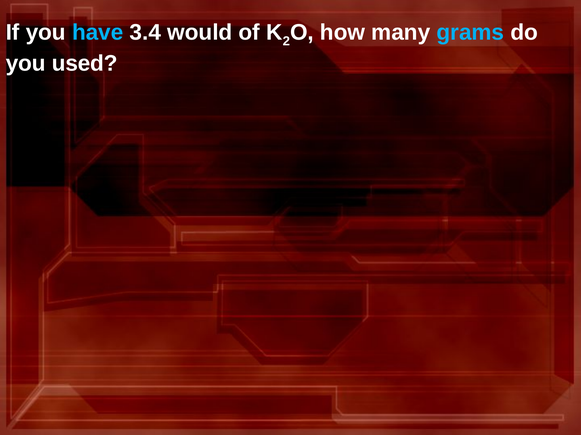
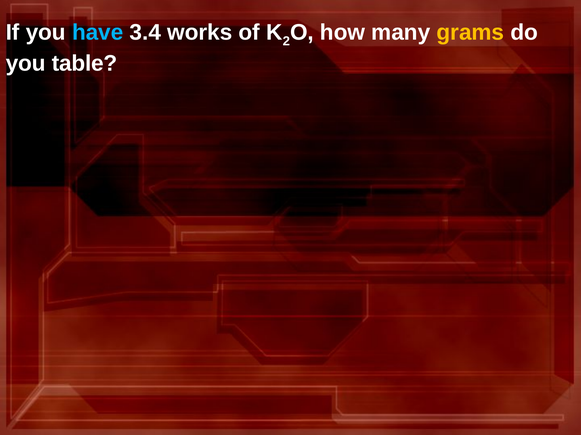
would: would -> works
grams colour: light blue -> yellow
used: used -> table
